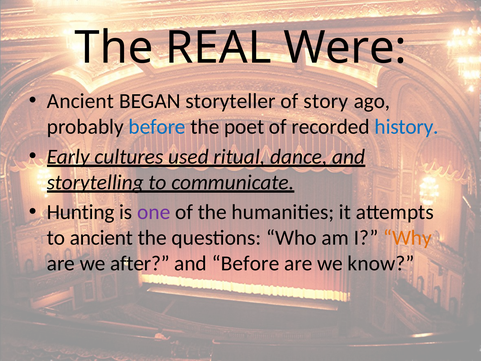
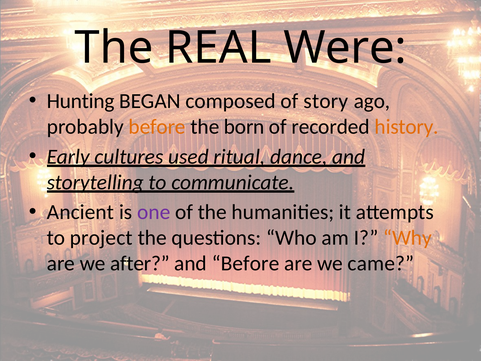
Ancient at (80, 101): Ancient -> Hunting
storyteller: storyteller -> composed
before at (157, 127) colour: blue -> orange
poet: poet -> born
history colour: blue -> orange
Hunting: Hunting -> Ancient
to ancient: ancient -> project
know: know -> came
